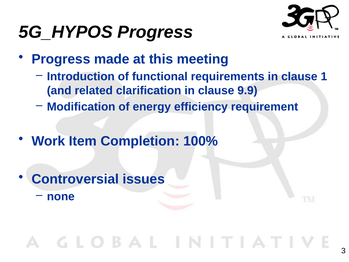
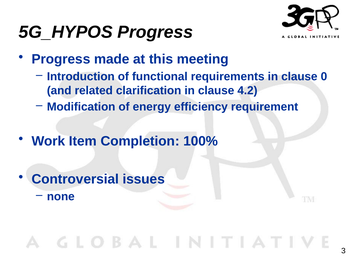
1: 1 -> 0
9.9: 9.9 -> 4.2
